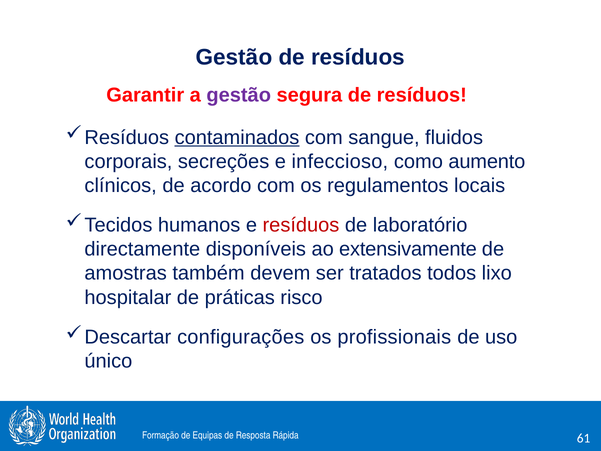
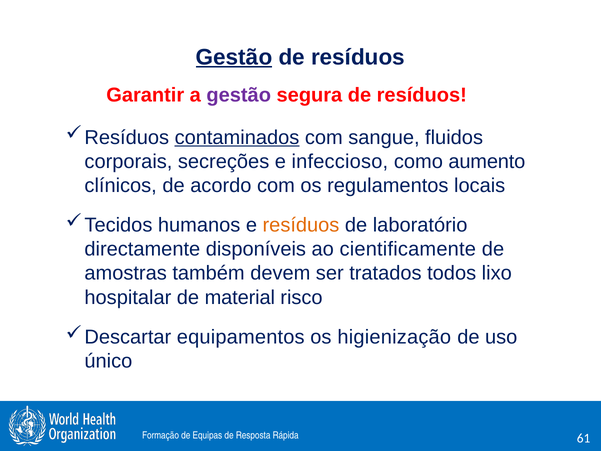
Gestão at (234, 57) underline: none -> present
resíduos at (301, 225) colour: red -> orange
extensivamente: extensivamente -> cientificamente
práticas: práticas -> material
configurações: configurações -> equipamentos
profissionais: profissionais -> higienização
